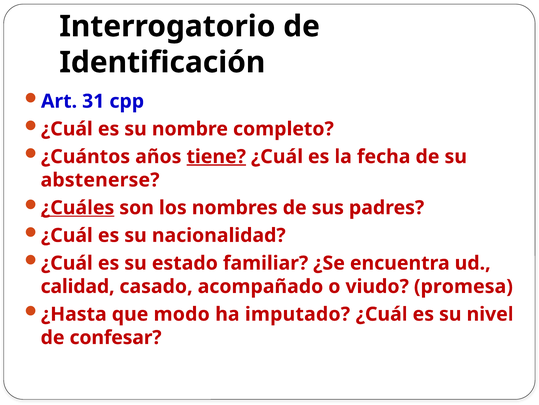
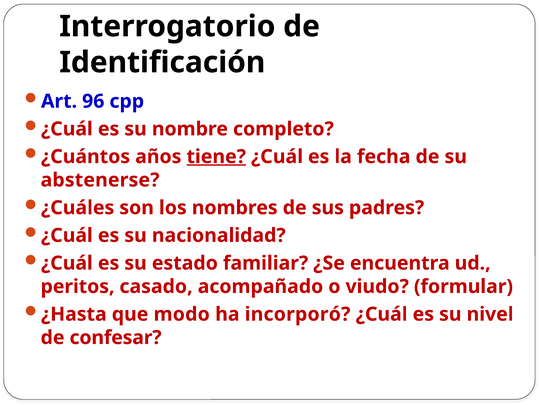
31: 31 -> 96
¿Cuáles underline: present -> none
calidad: calidad -> peritos
promesa: promesa -> formular
imputado: imputado -> incorporó
